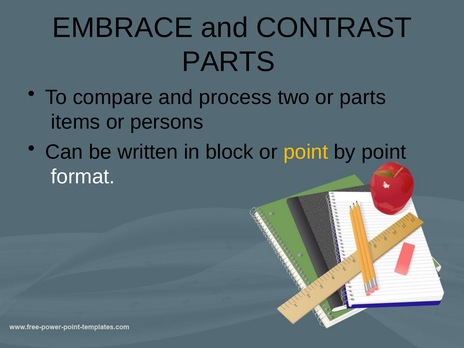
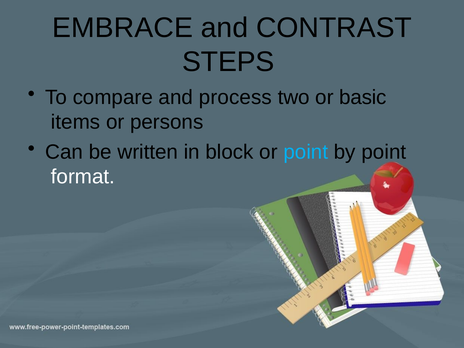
PARTS at (228, 62): PARTS -> STEPS
or parts: parts -> basic
point at (306, 152) colour: yellow -> light blue
